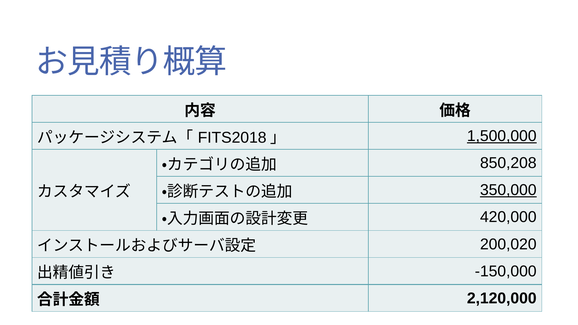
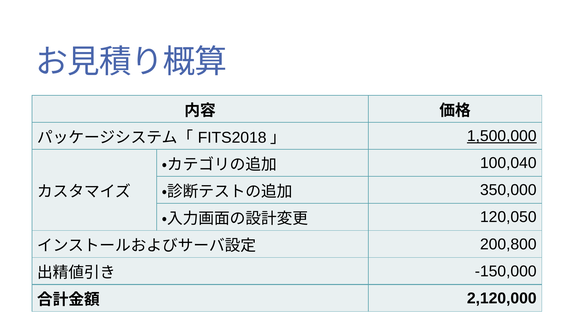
850,208: 850,208 -> 100,040
350,000 underline: present -> none
420,000: 420,000 -> 120,050
200,020: 200,020 -> 200,800
